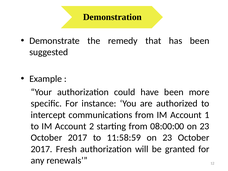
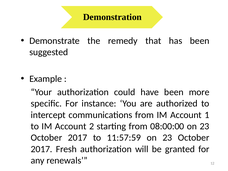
11:58:59: 11:58:59 -> 11:57:59
